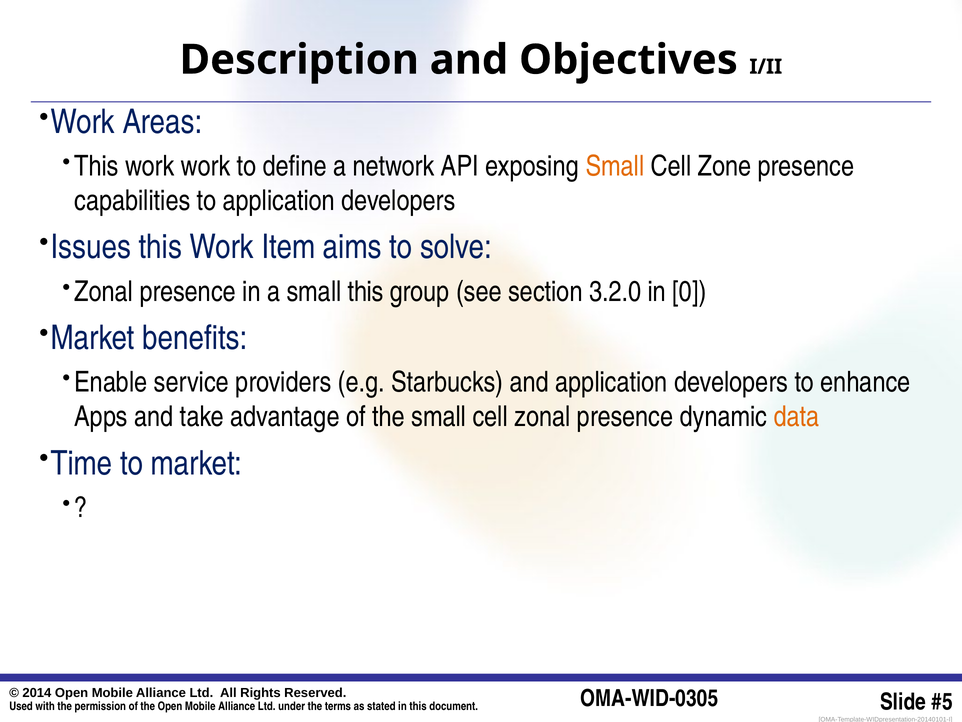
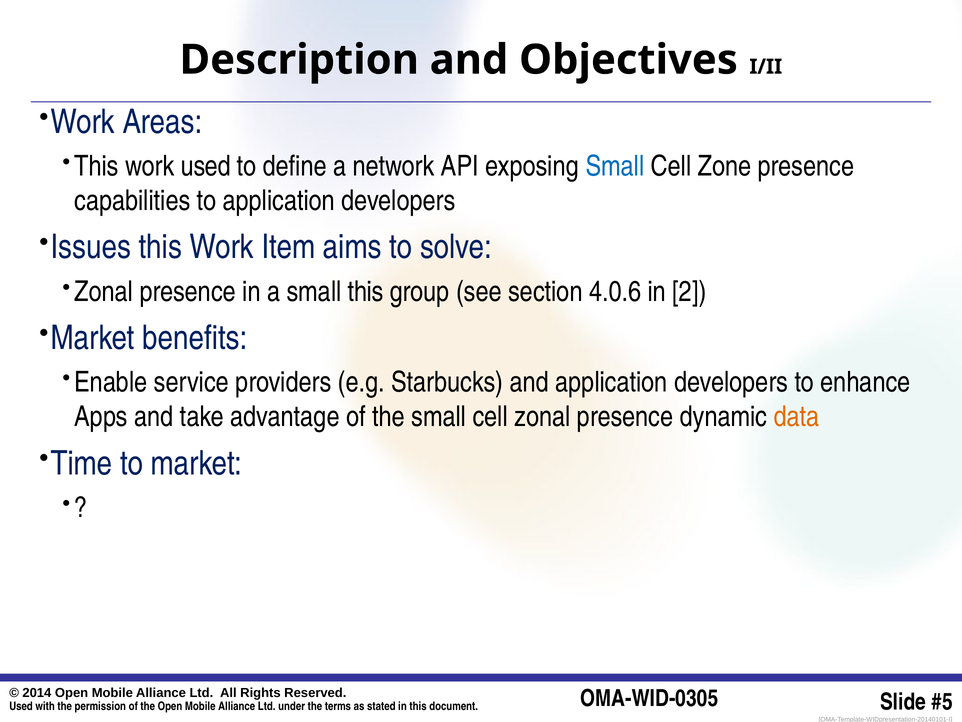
work work: work -> used
Small at (615, 166) colour: orange -> blue
3.2.0: 3.2.0 -> 4.0.6
0: 0 -> 2
